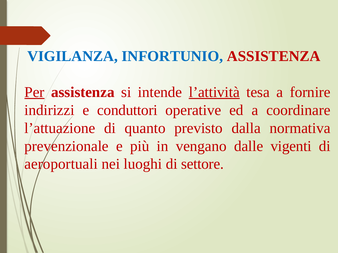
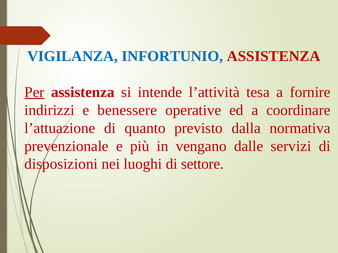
l’attività underline: present -> none
conduttori: conduttori -> benessere
vigenti: vigenti -> servizi
aeroportuali: aeroportuali -> disposizioni
